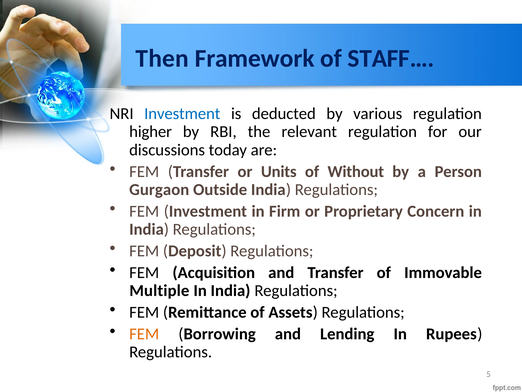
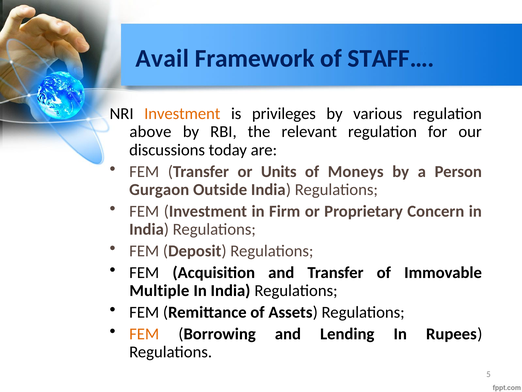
Then: Then -> Avail
Investment at (182, 114) colour: blue -> orange
deducted: deducted -> privileges
higher: higher -> above
Without: Without -> Moneys
